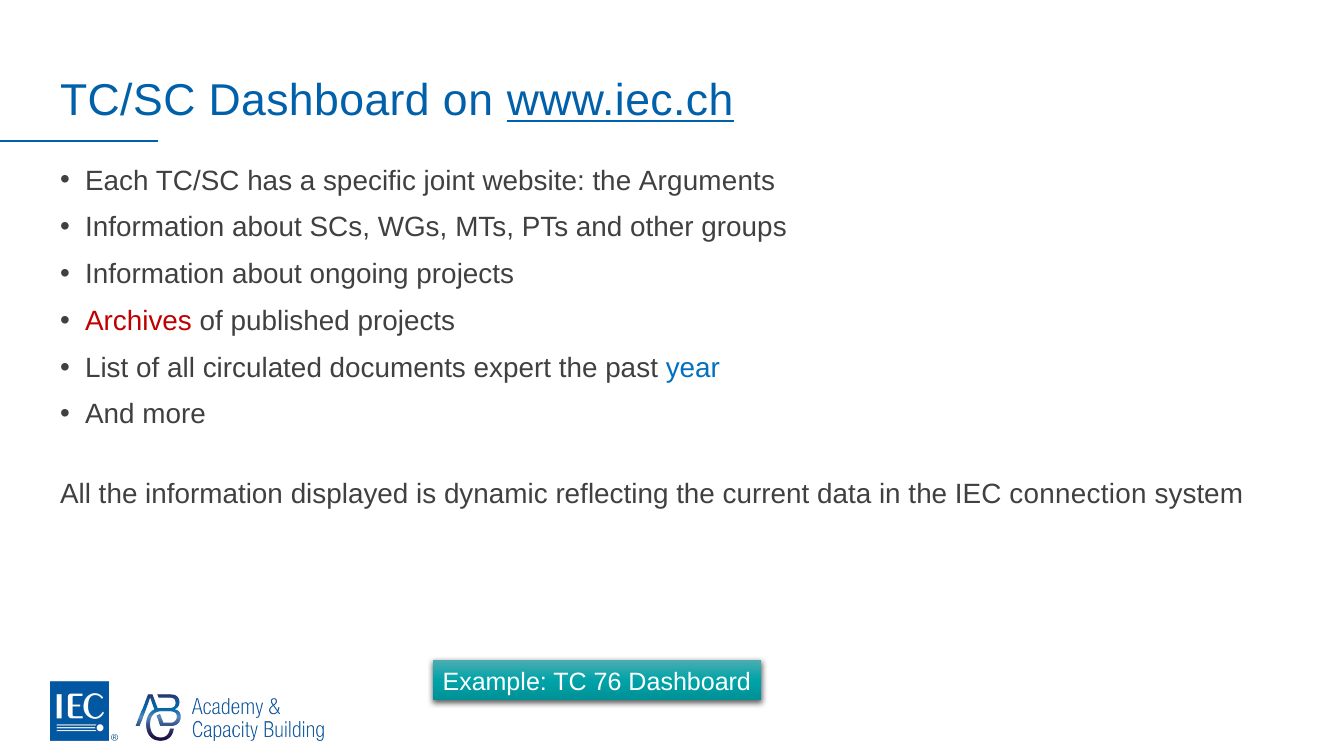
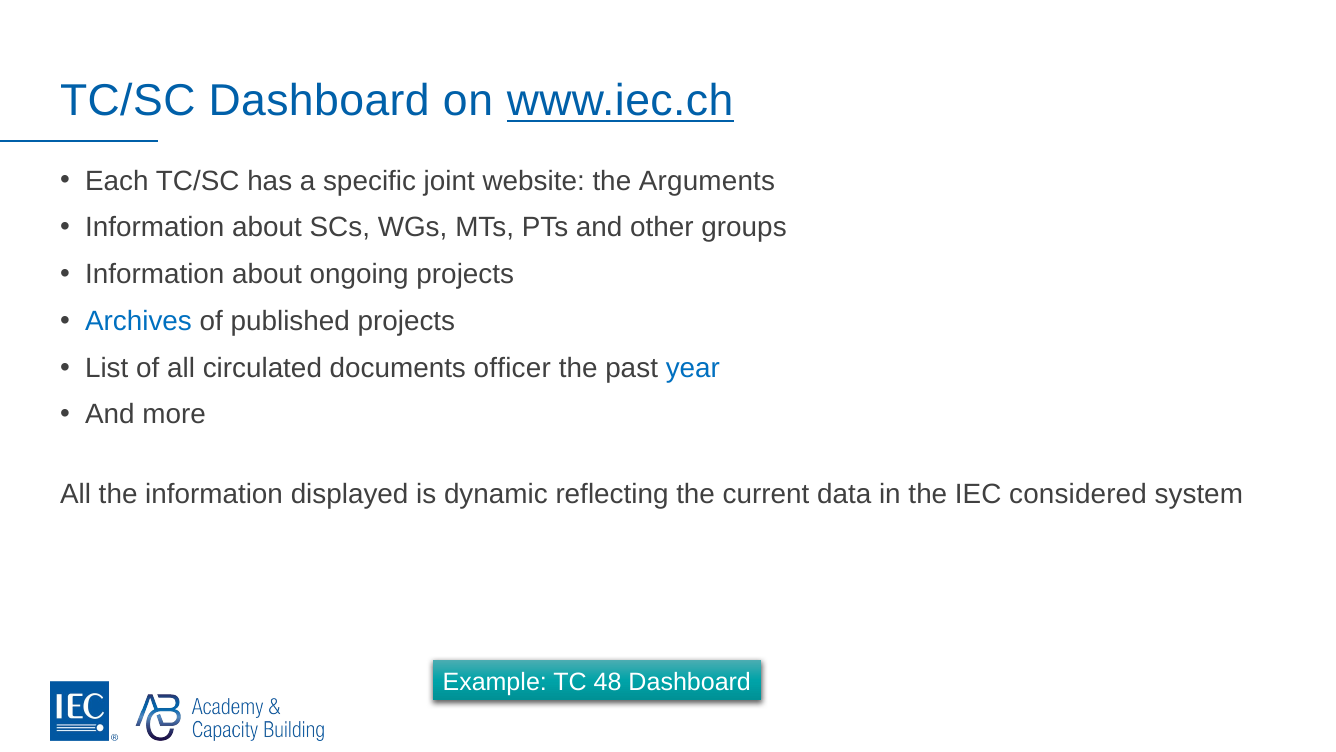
Archives colour: red -> blue
expert: expert -> officer
connection: connection -> considered
76: 76 -> 48
